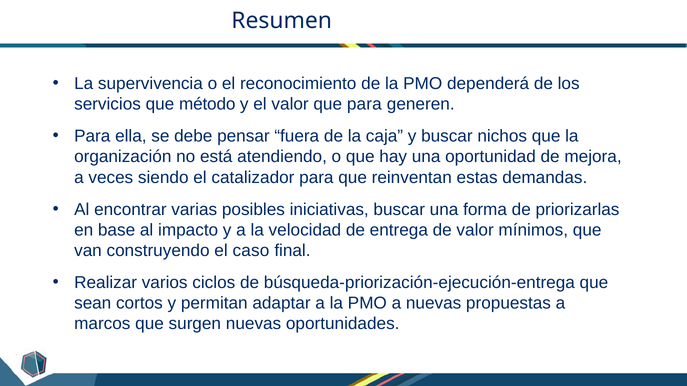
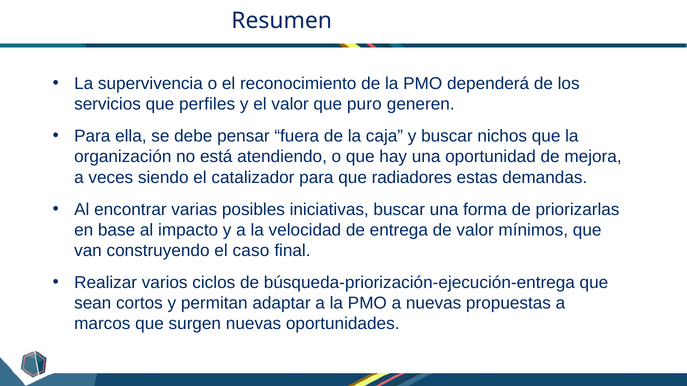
método: método -> perfiles
que para: para -> puro
reinventan: reinventan -> radiadores
